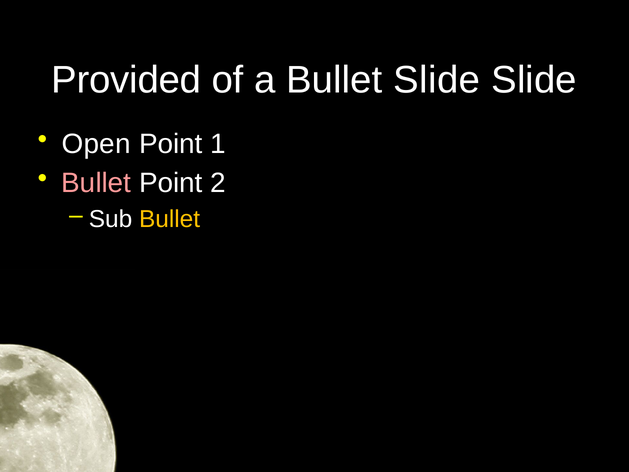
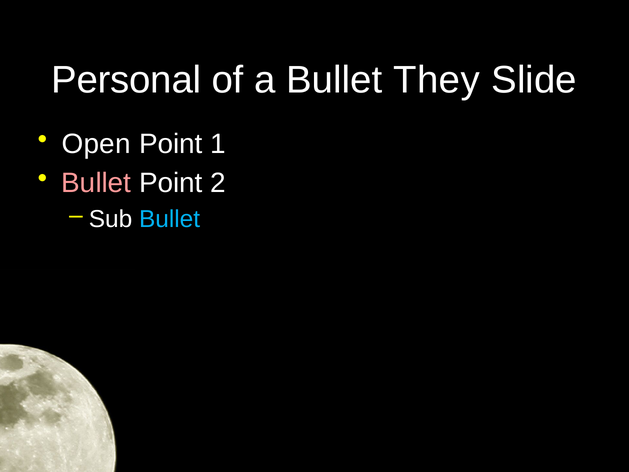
Provided: Provided -> Personal
Bullet Slide: Slide -> They
Bullet at (170, 219) colour: yellow -> light blue
